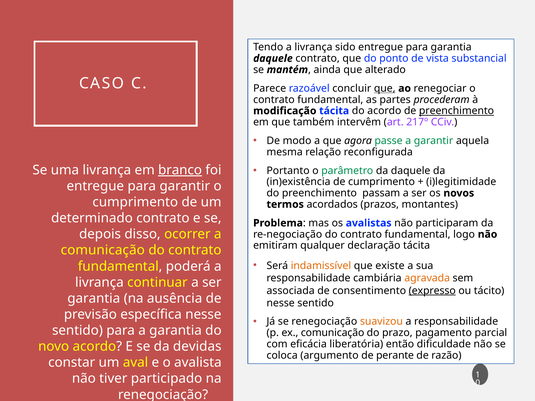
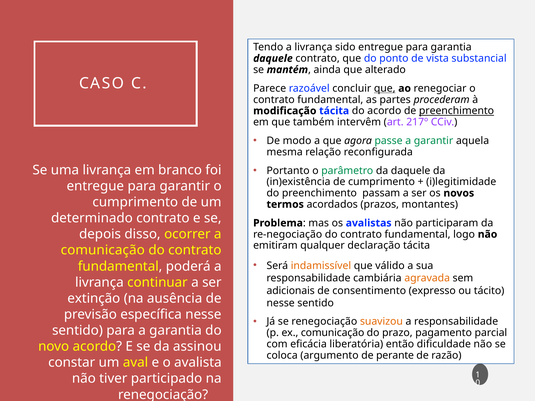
branco underline: present -> none
existe: existe -> válido
associada: associada -> adicionais
expresso underline: present -> none
garantia at (94, 299): garantia -> extinção
devidas: devidas -> assinou
